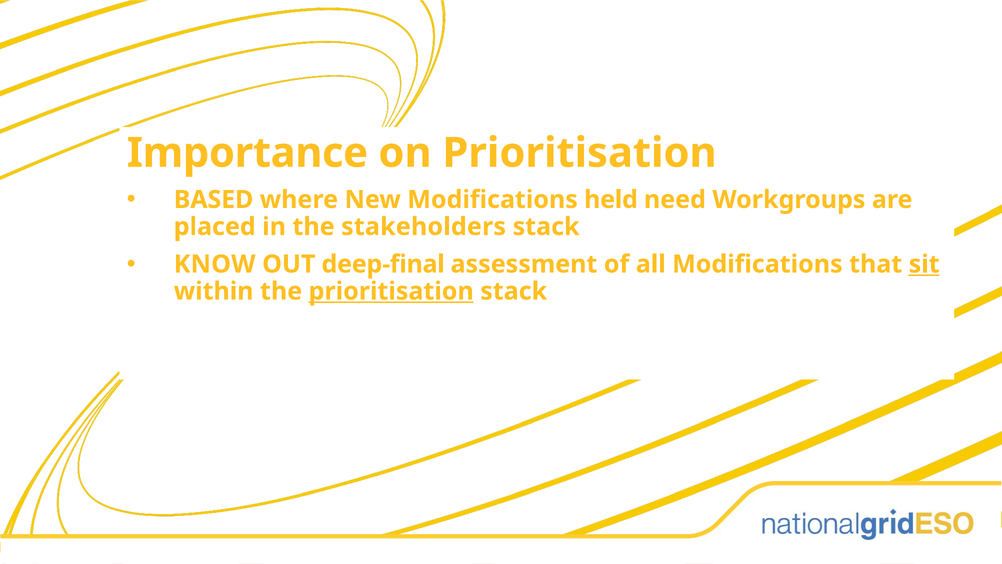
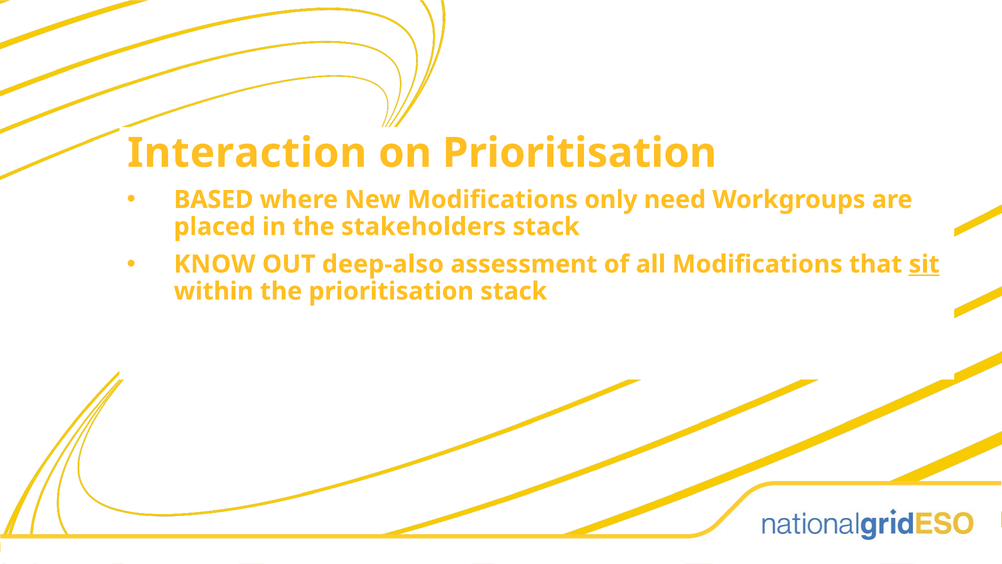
Importance: Importance -> Interaction
held: held -> only
deep-final: deep-final -> deep-also
prioritisation at (391, 291) underline: present -> none
